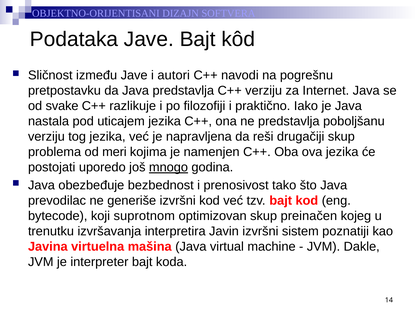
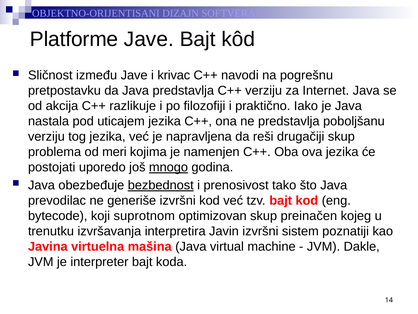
Podataka: Podataka -> Platforme
autori: autori -> krivac
svake: svake -> akcija
bezbednost underline: none -> present
